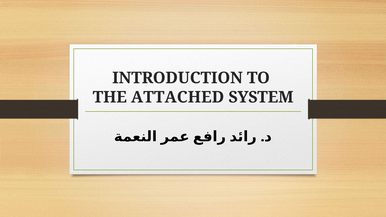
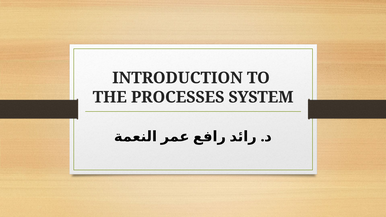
ATTACHED: ATTACHED -> PROCESSES
